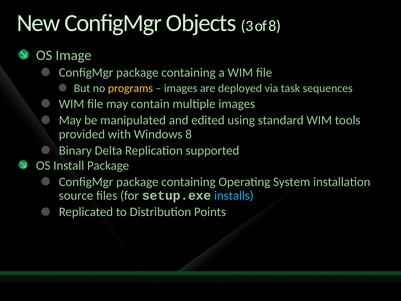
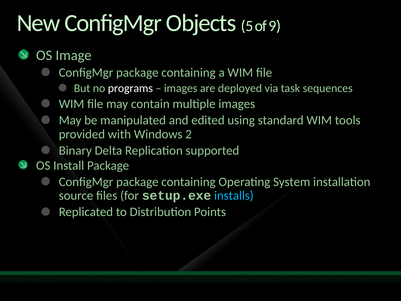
3: 3 -> 5
of 8: 8 -> 9
programs colour: yellow -> white
Windows 8: 8 -> 2
